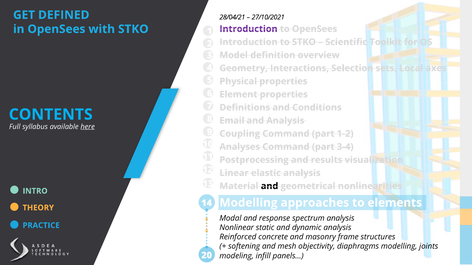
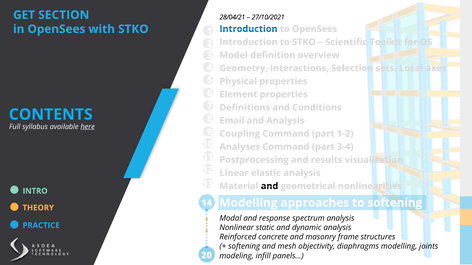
DEFINED: DEFINED -> SECTION
Introduction at (249, 29) colour: purple -> blue
to elements: elements -> softening
